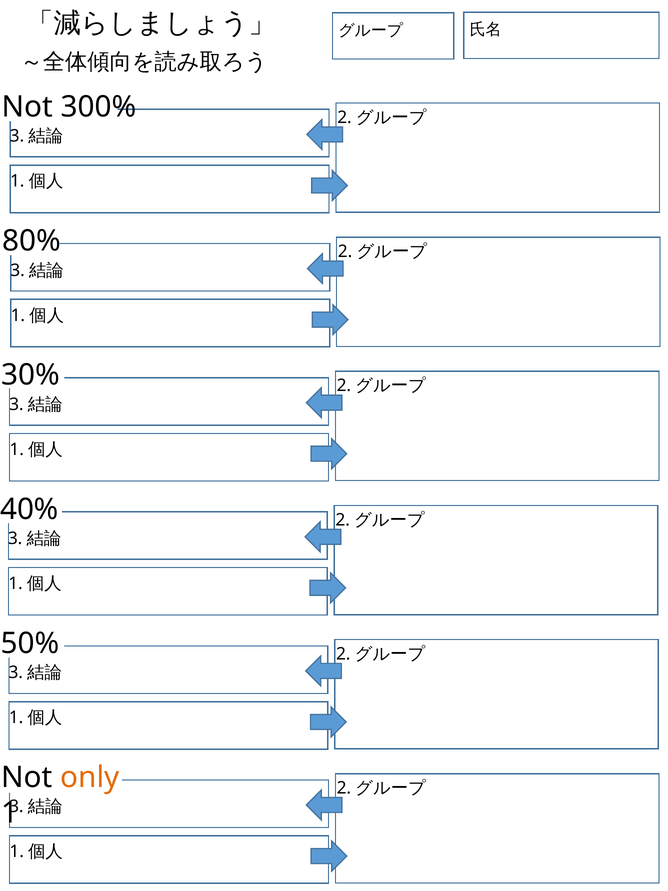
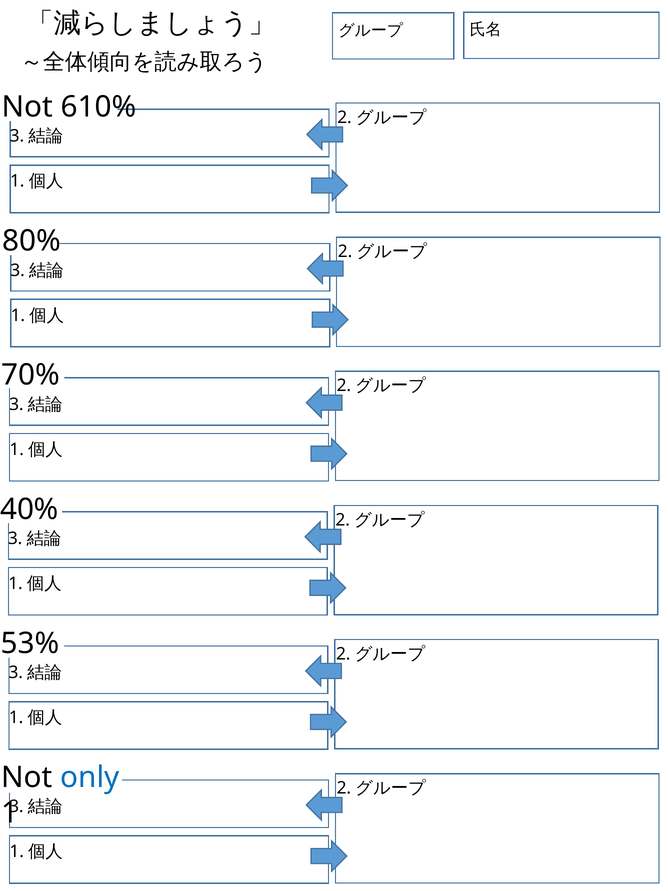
300%: 300% -> 610%
30%: 30% -> 70%
50%: 50% -> 53%
only colour: orange -> blue
